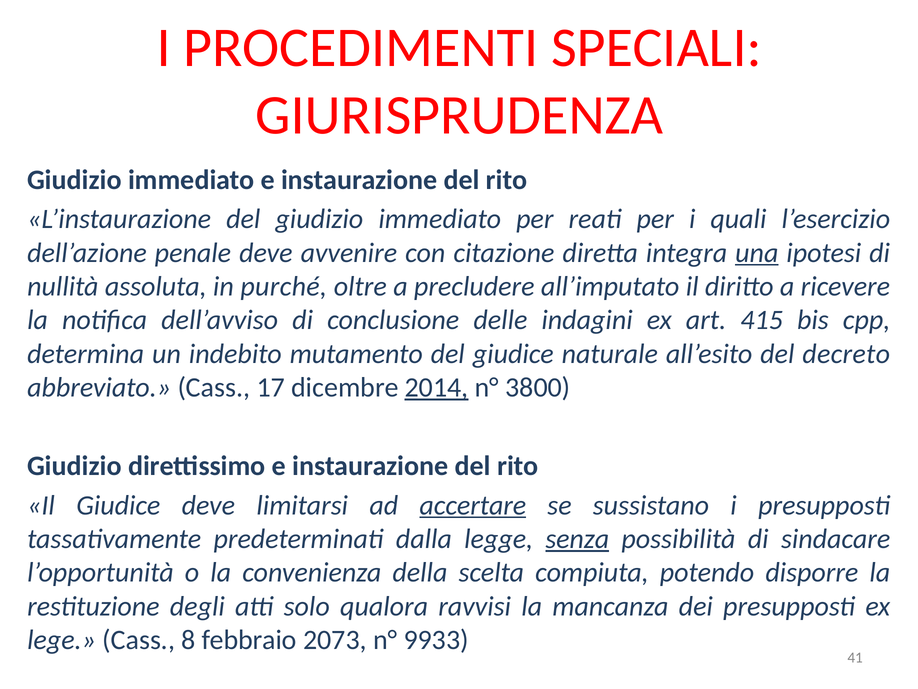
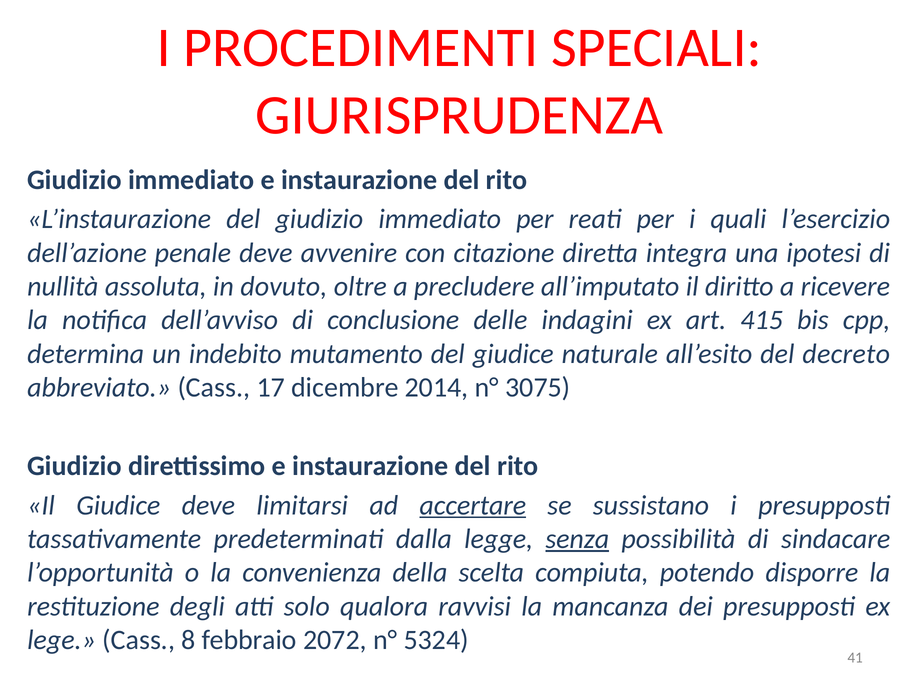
una underline: present -> none
purché: purché -> dovuto
2014 underline: present -> none
3800: 3800 -> 3075
2073: 2073 -> 2072
9933: 9933 -> 5324
